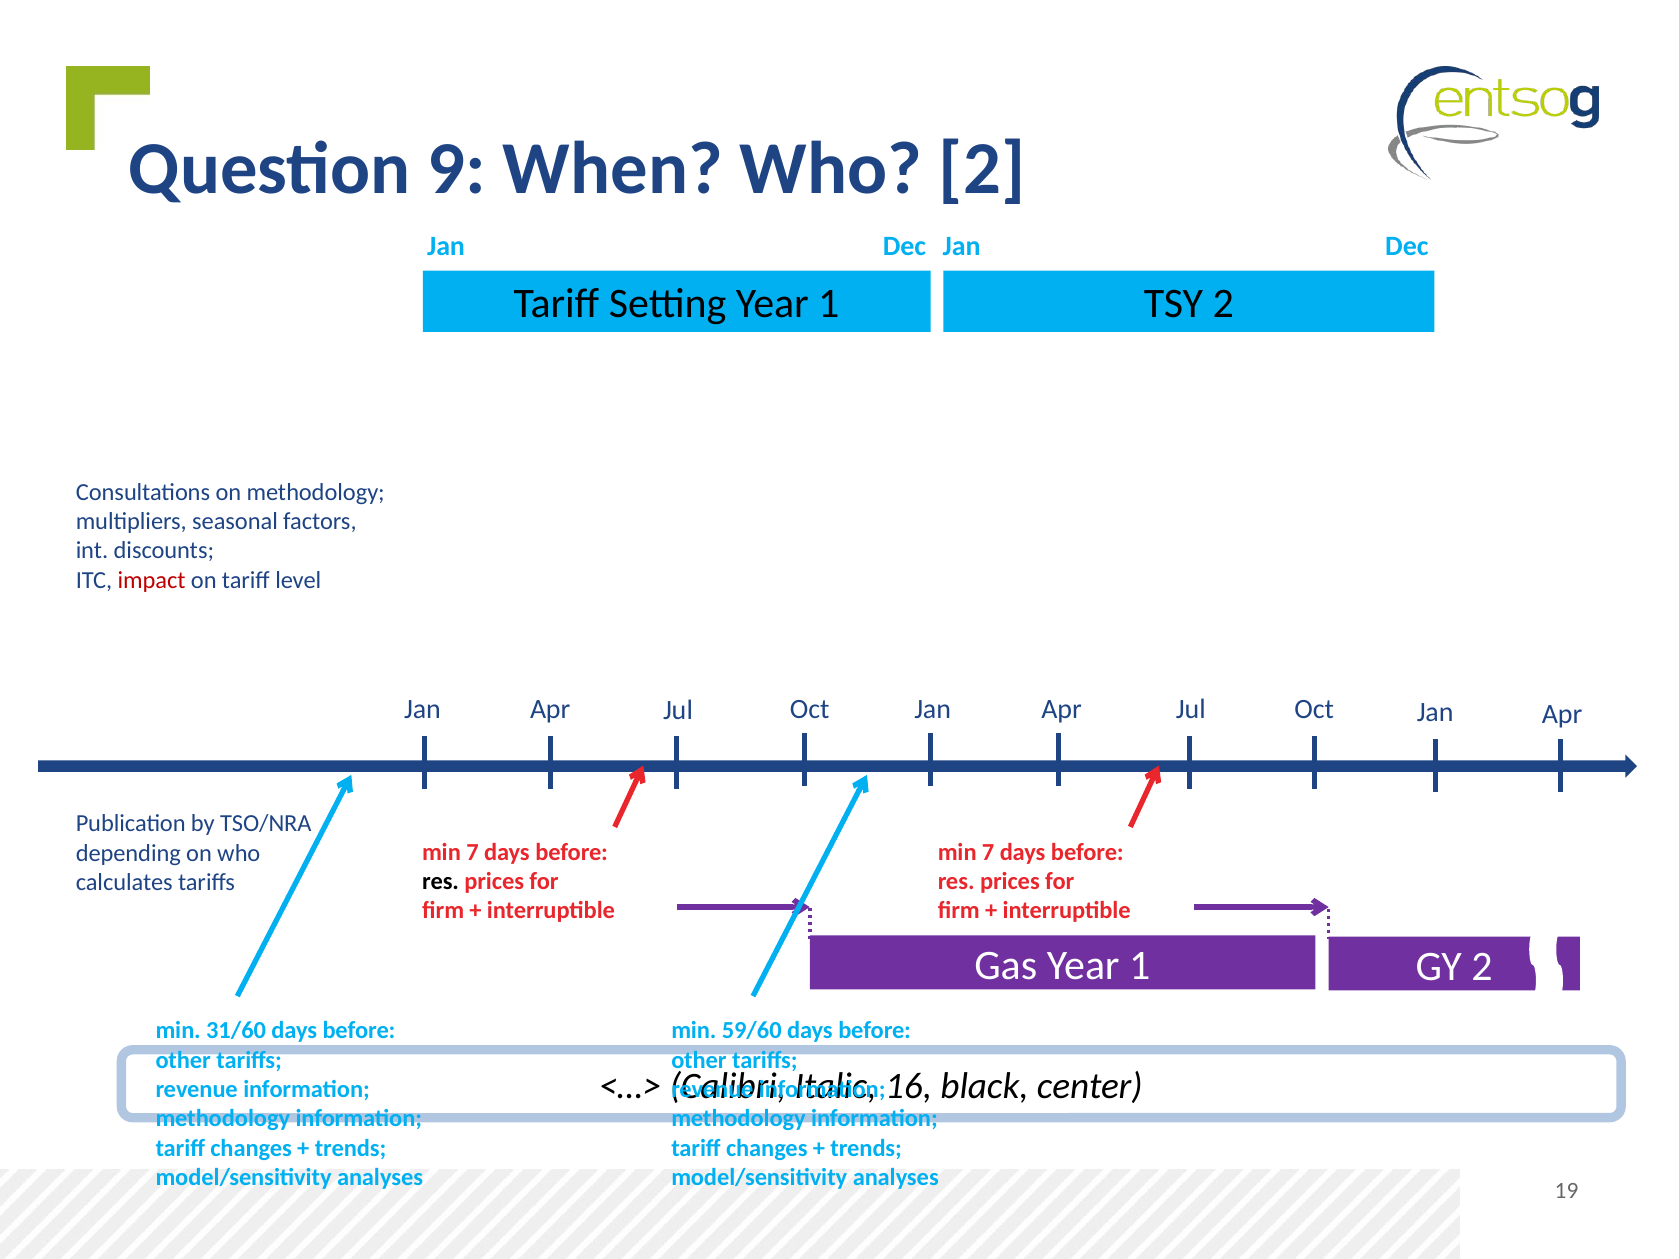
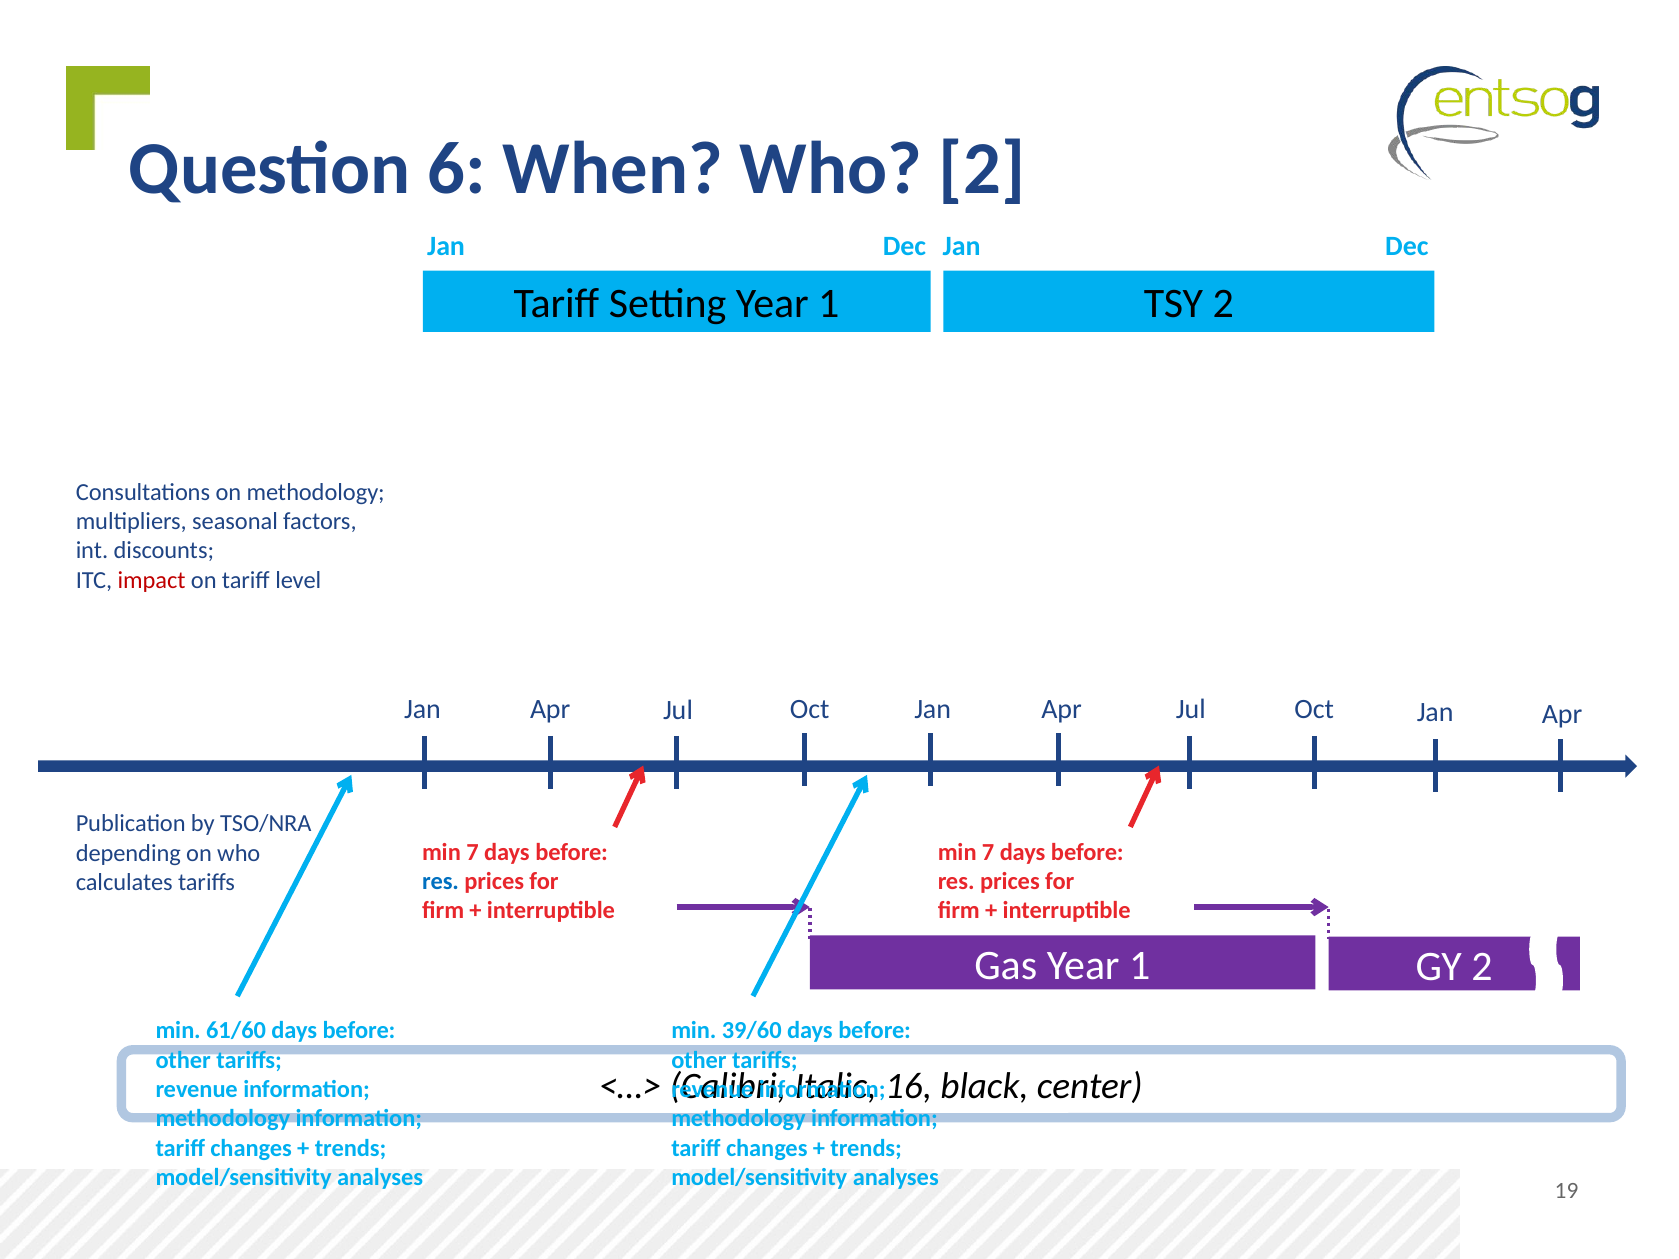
9: 9 -> 6
res at (441, 882) colour: black -> blue
31/60: 31/60 -> 61/60
59/60: 59/60 -> 39/60
